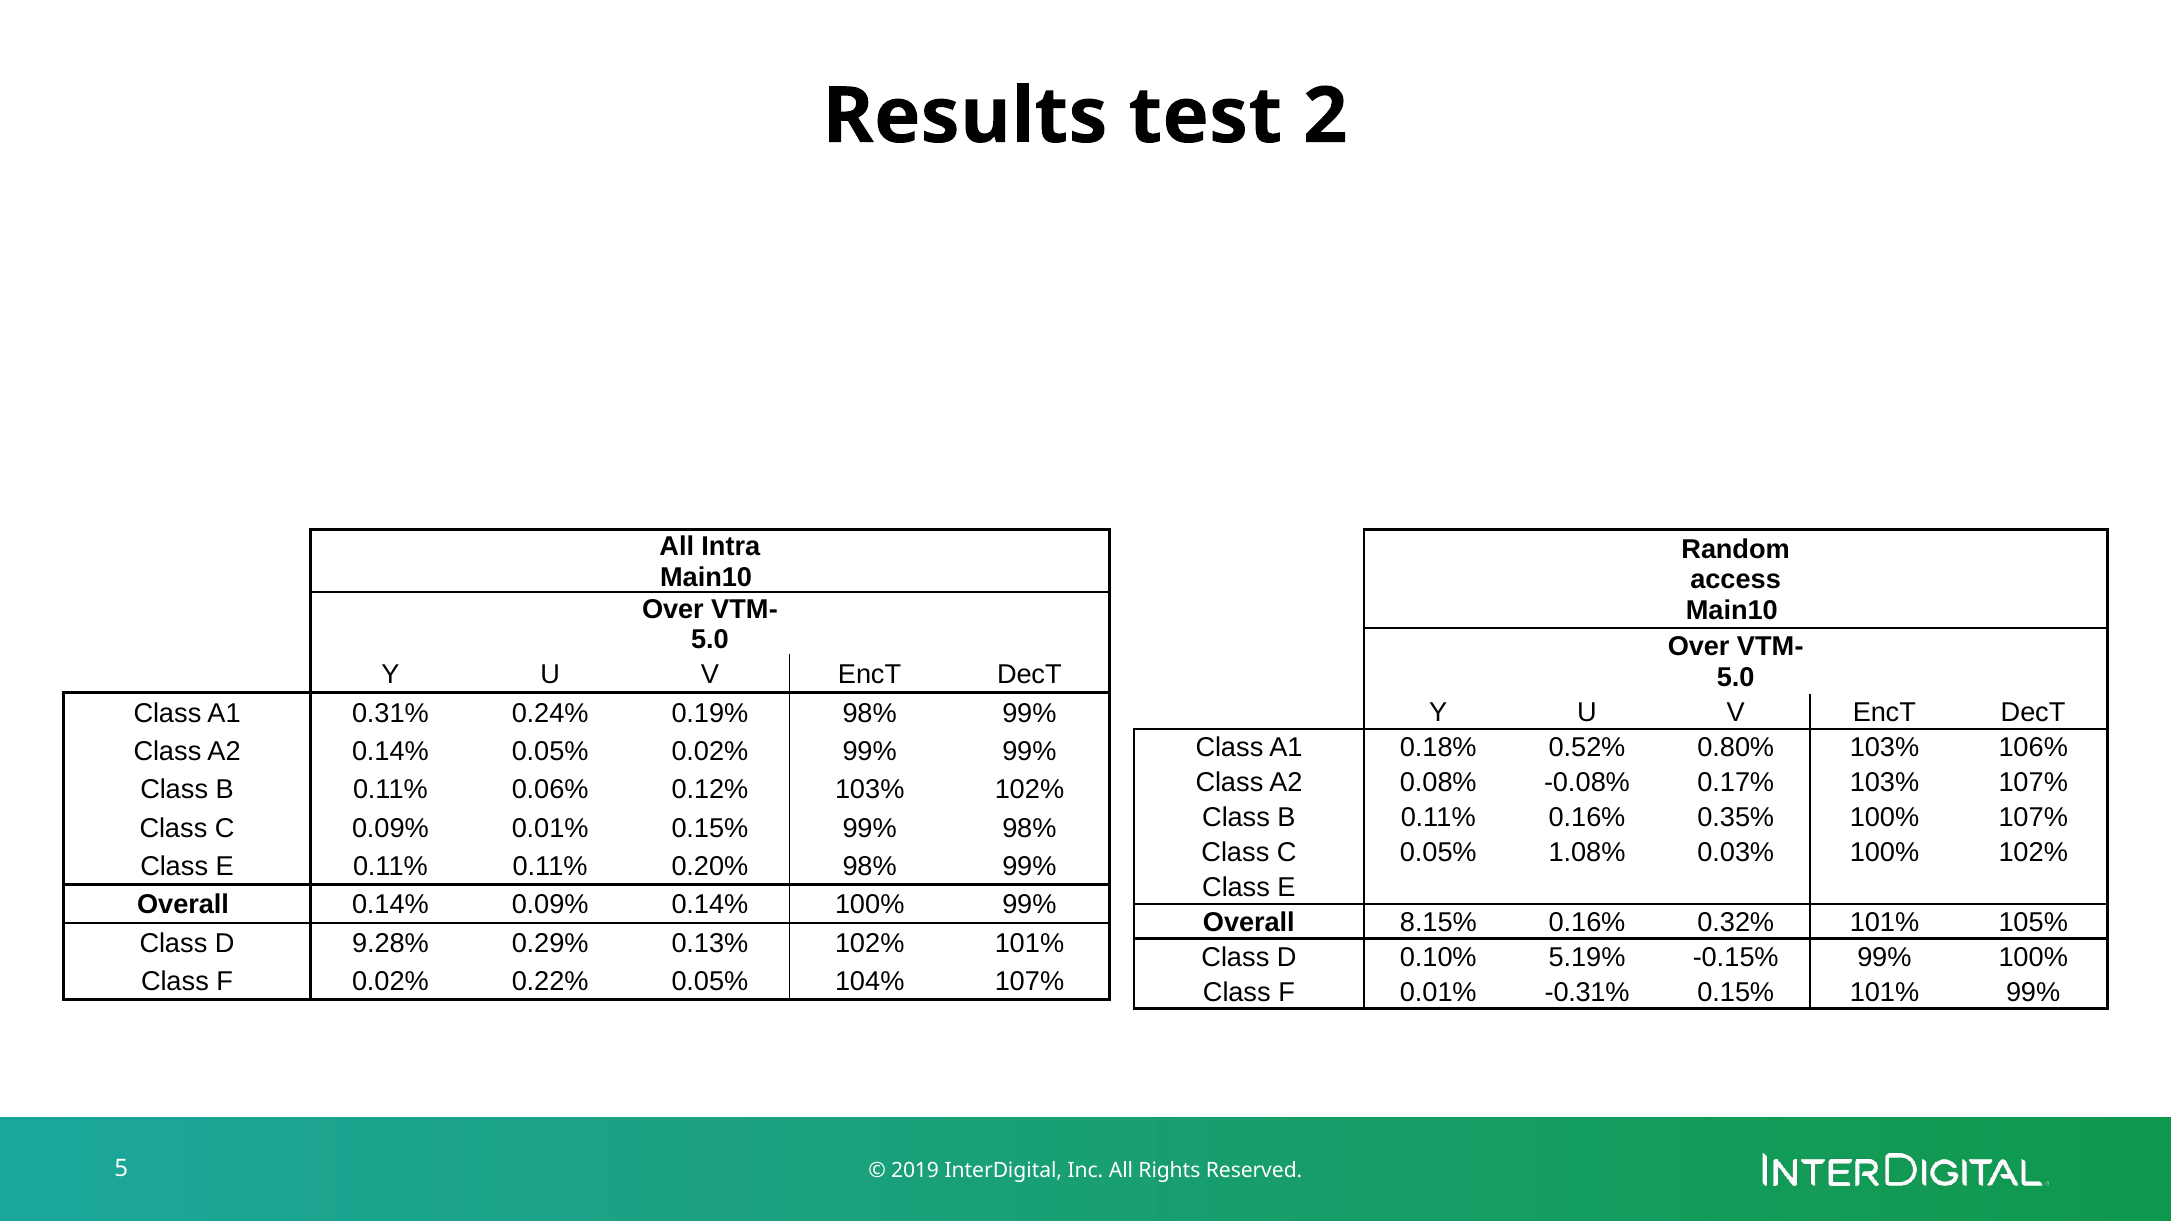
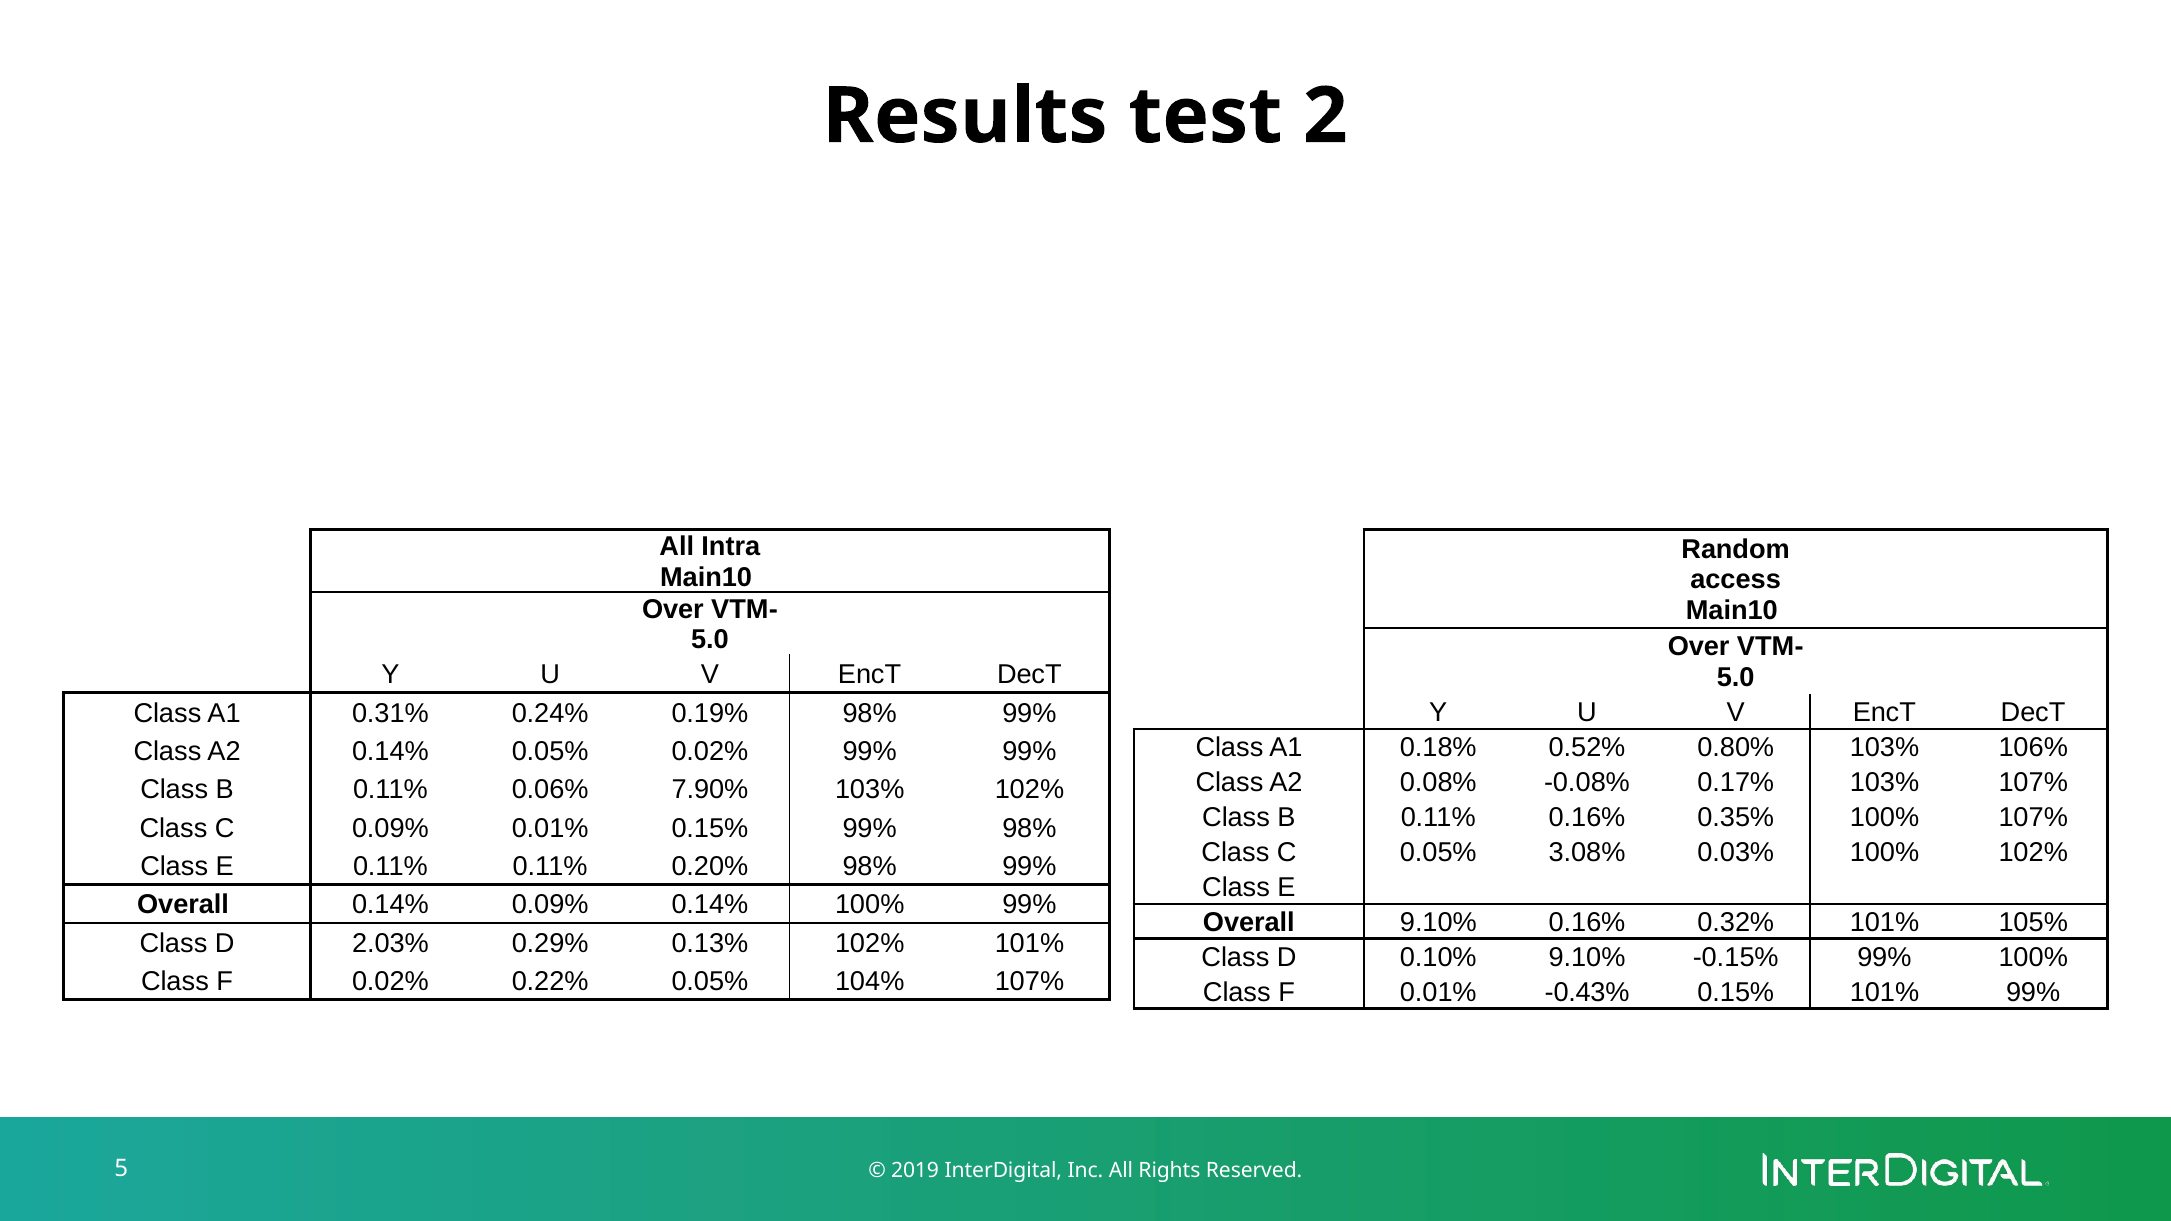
0.12%: 0.12% -> 7.90%
1.08%: 1.08% -> 3.08%
Overall 8.15%: 8.15% -> 9.10%
9.28%: 9.28% -> 2.03%
0.10% 5.19%: 5.19% -> 9.10%
-0.31%: -0.31% -> -0.43%
